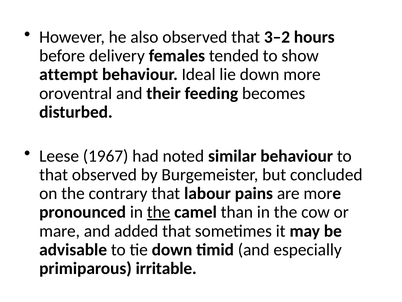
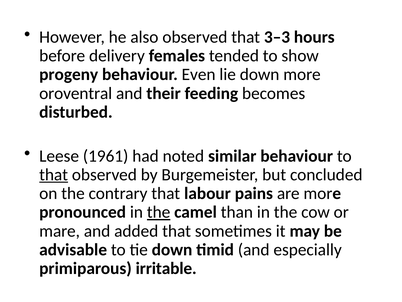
3–2: 3–2 -> 3–3
attempt: attempt -> progeny
Ideal: Ideal -> Even
1967: 1967 -> 1961
that at (54, 174) underline: none -> present
